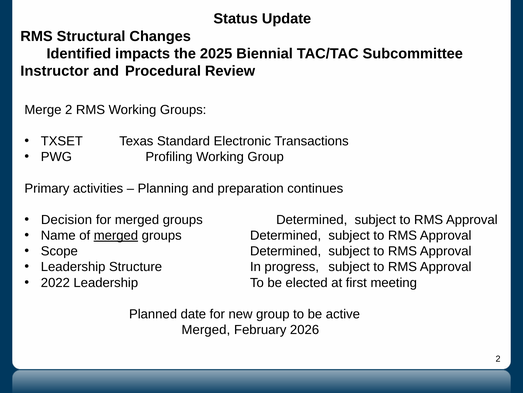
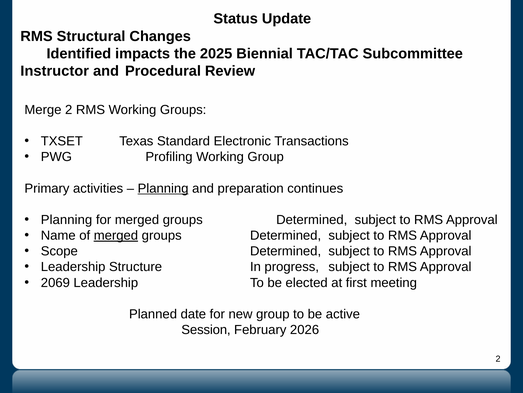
Planning at (163, 188) underline: none -> present
Decision at (67, 219): Decision -> Planning
2022: 2022 -> 2069
Merged at (206, 329): Merged -> Session
